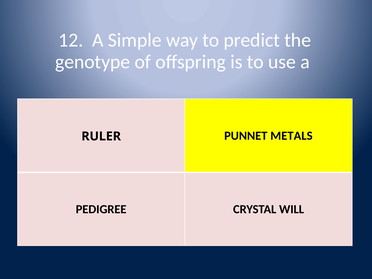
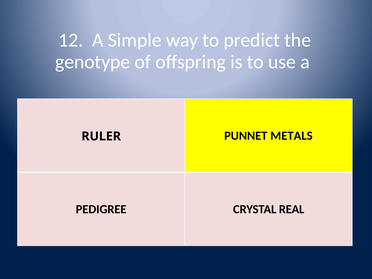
WILL: WILL -> REAL
